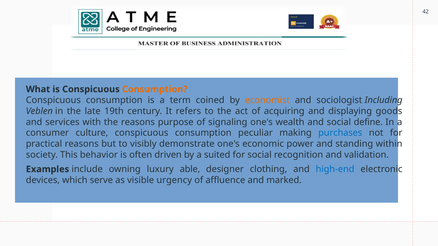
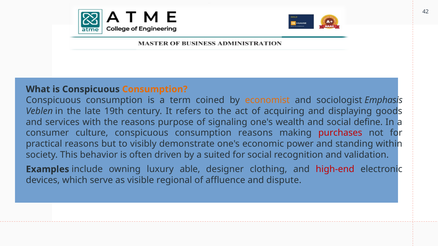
Including: Including -> Emphasis
consumption peculiar: peculiar -> reasons
purchases colour: blue -> red
high-end colour: blue -> red
urgency: urgency -> regional
marked: marked -> dispute
